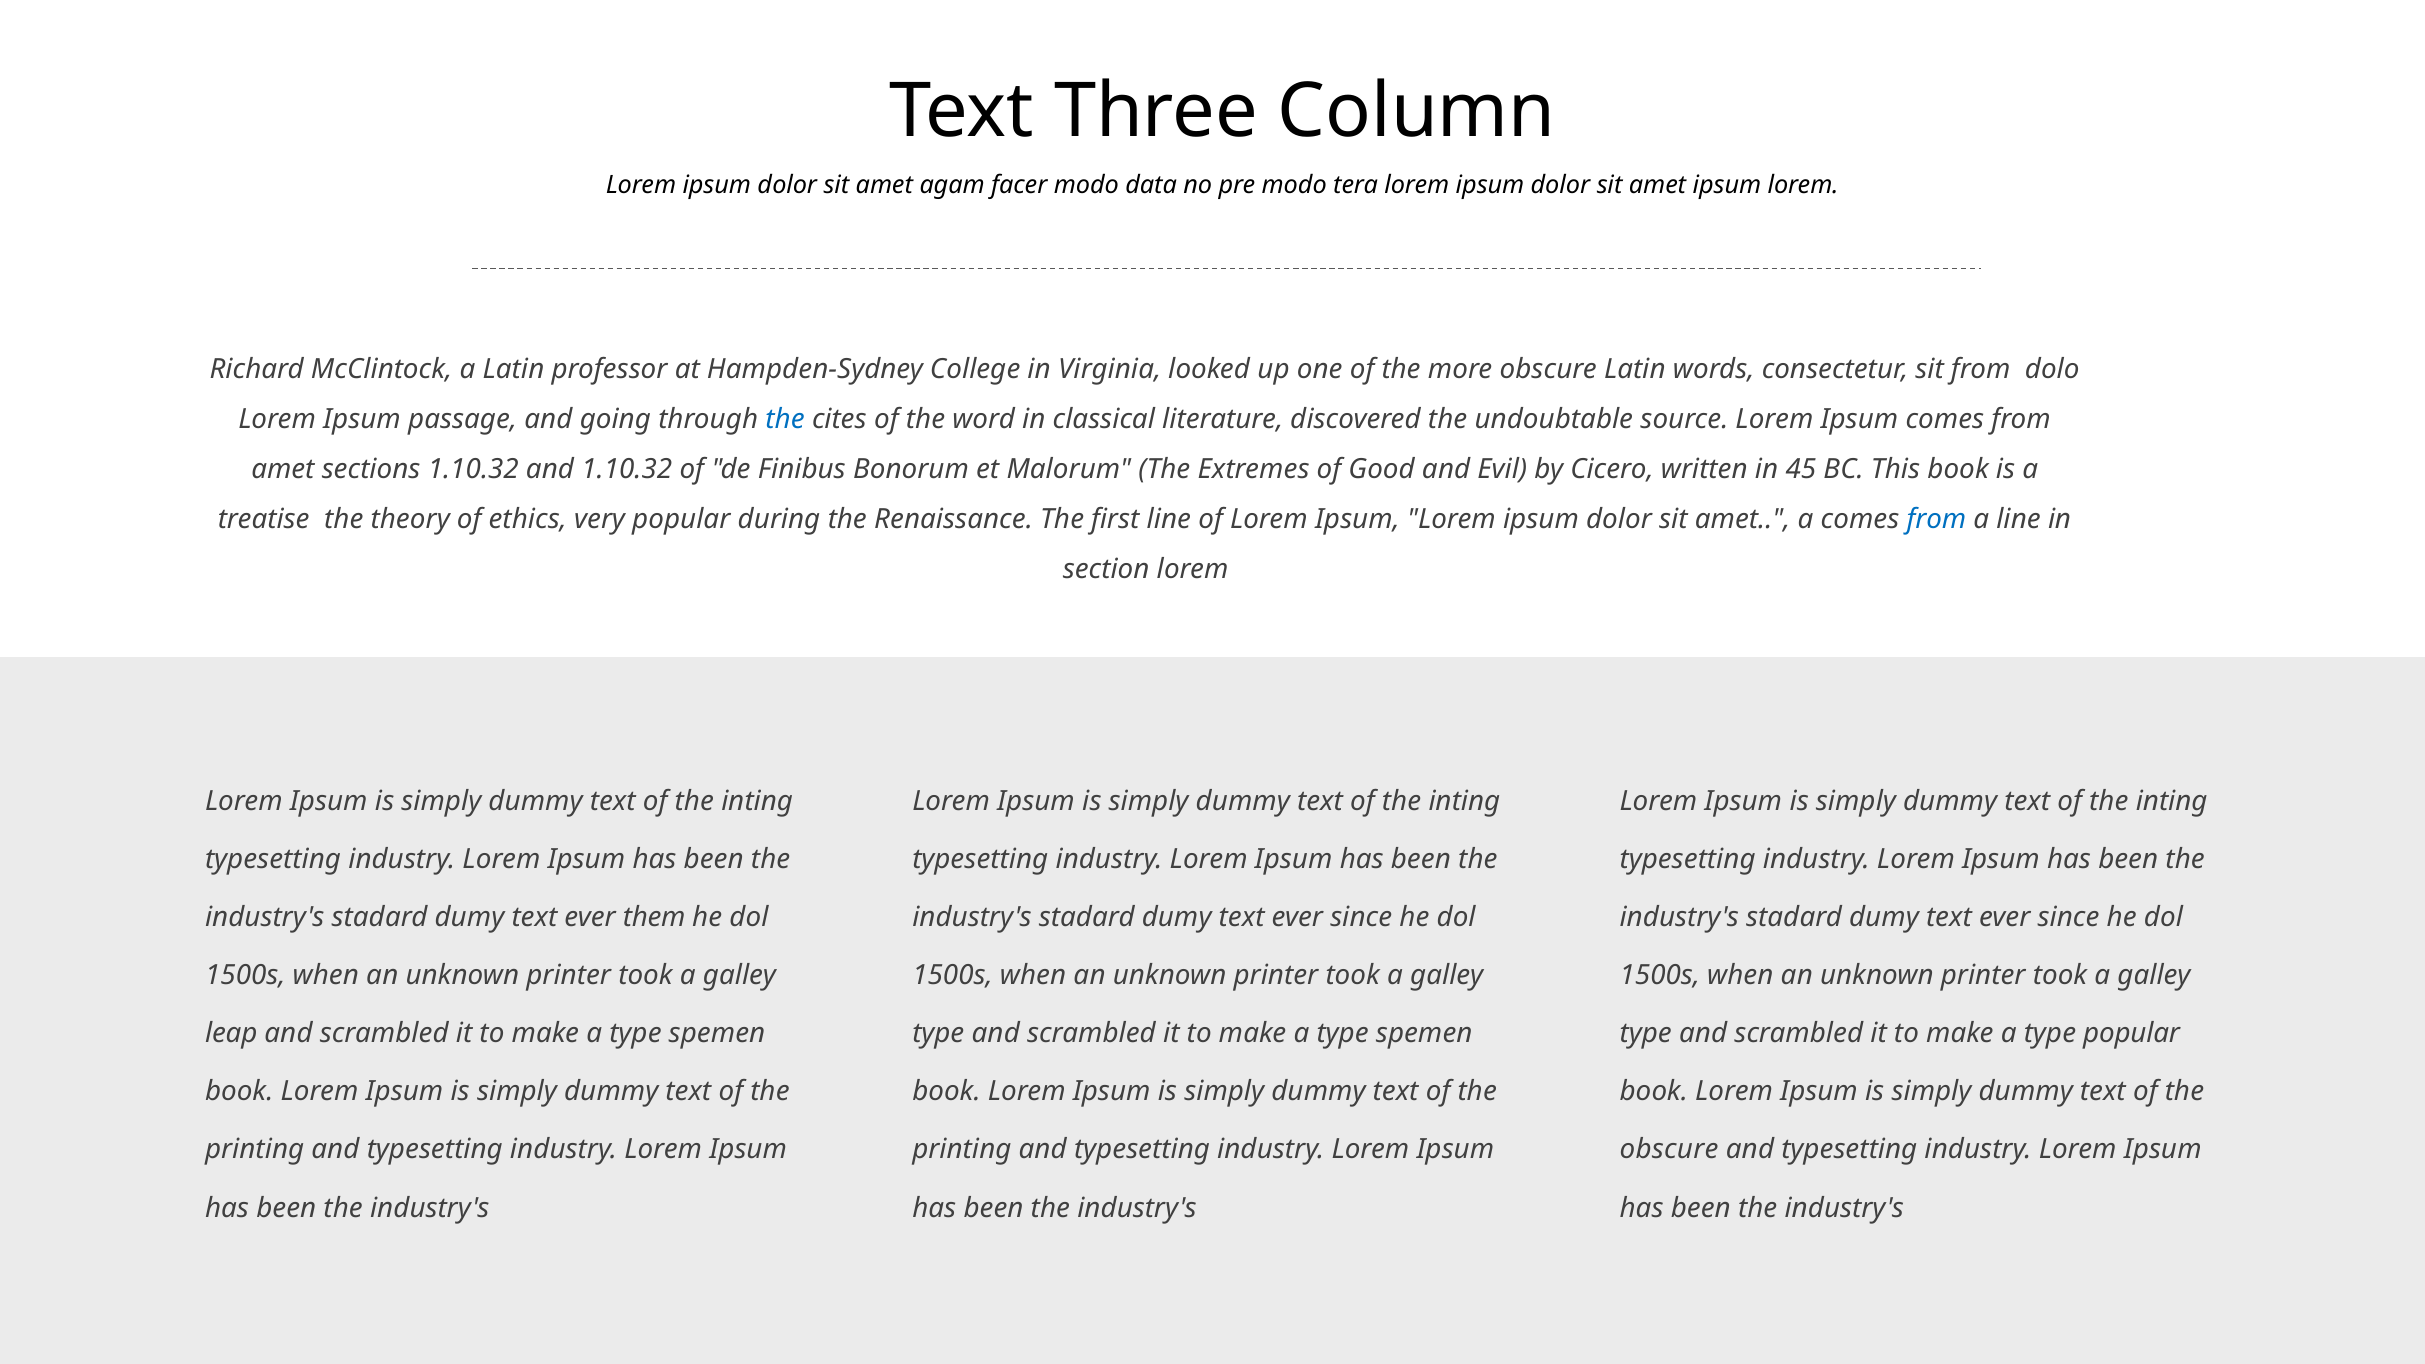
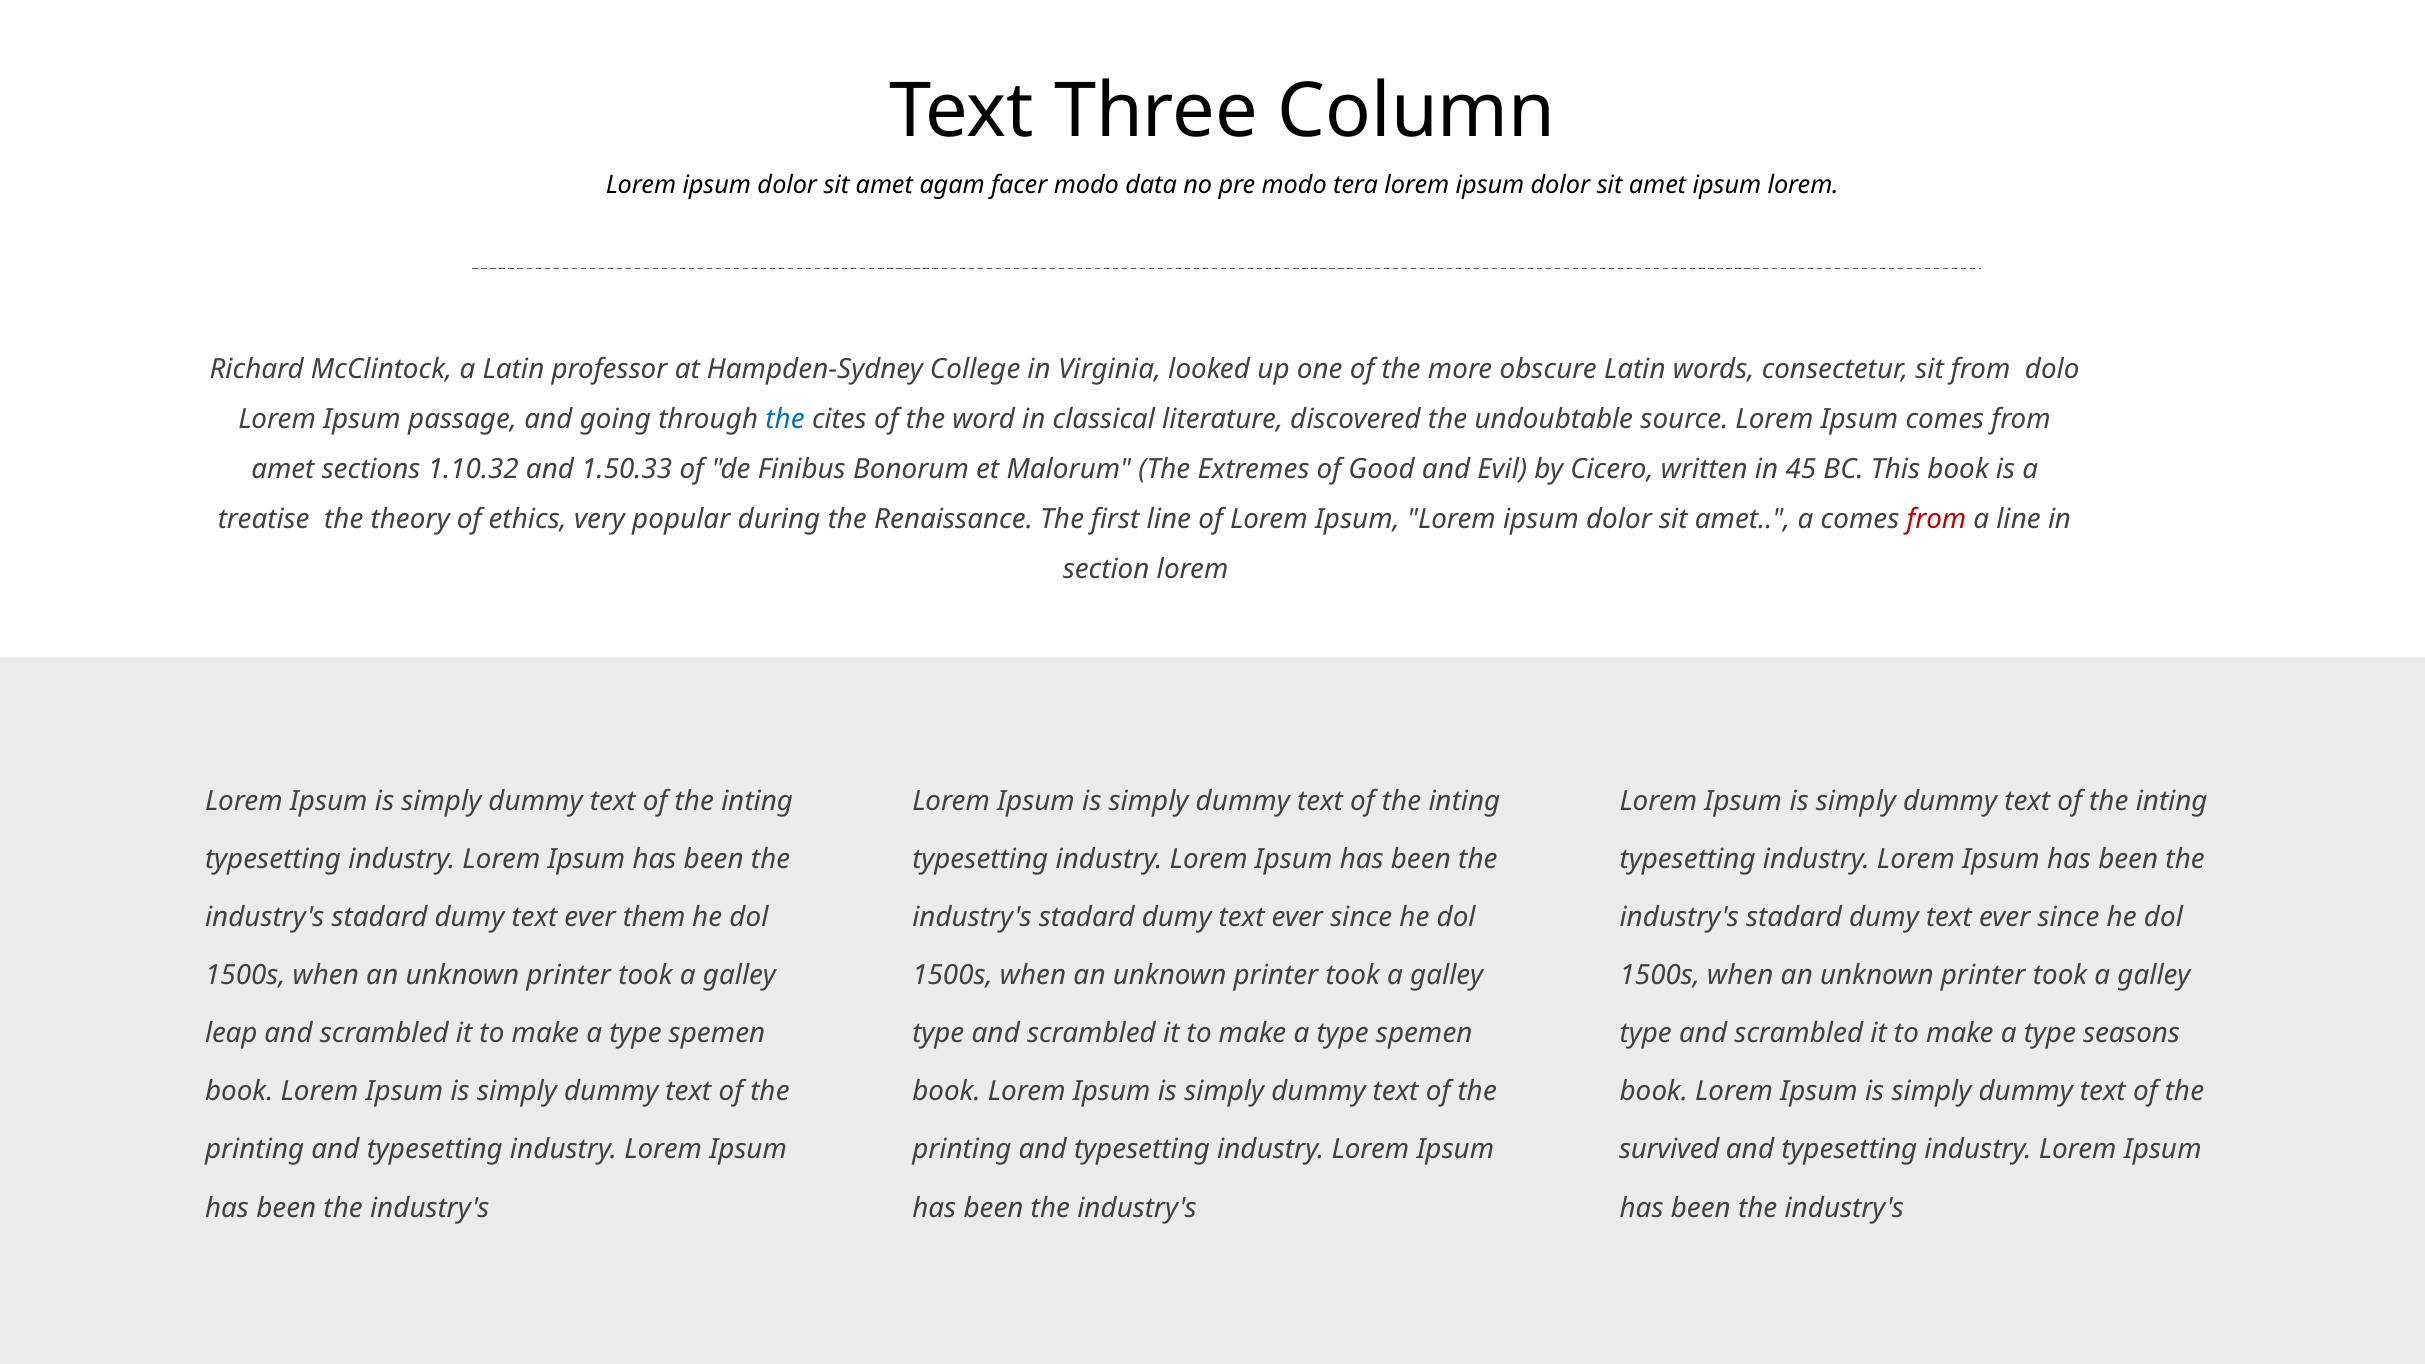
and 1.10.32: 1.10.32 -> 1.50.33
from at (1936, 519) colour: blue -> red
type popular: popular -> seasons
obscure at (1669, 1150): obscure -> survived
